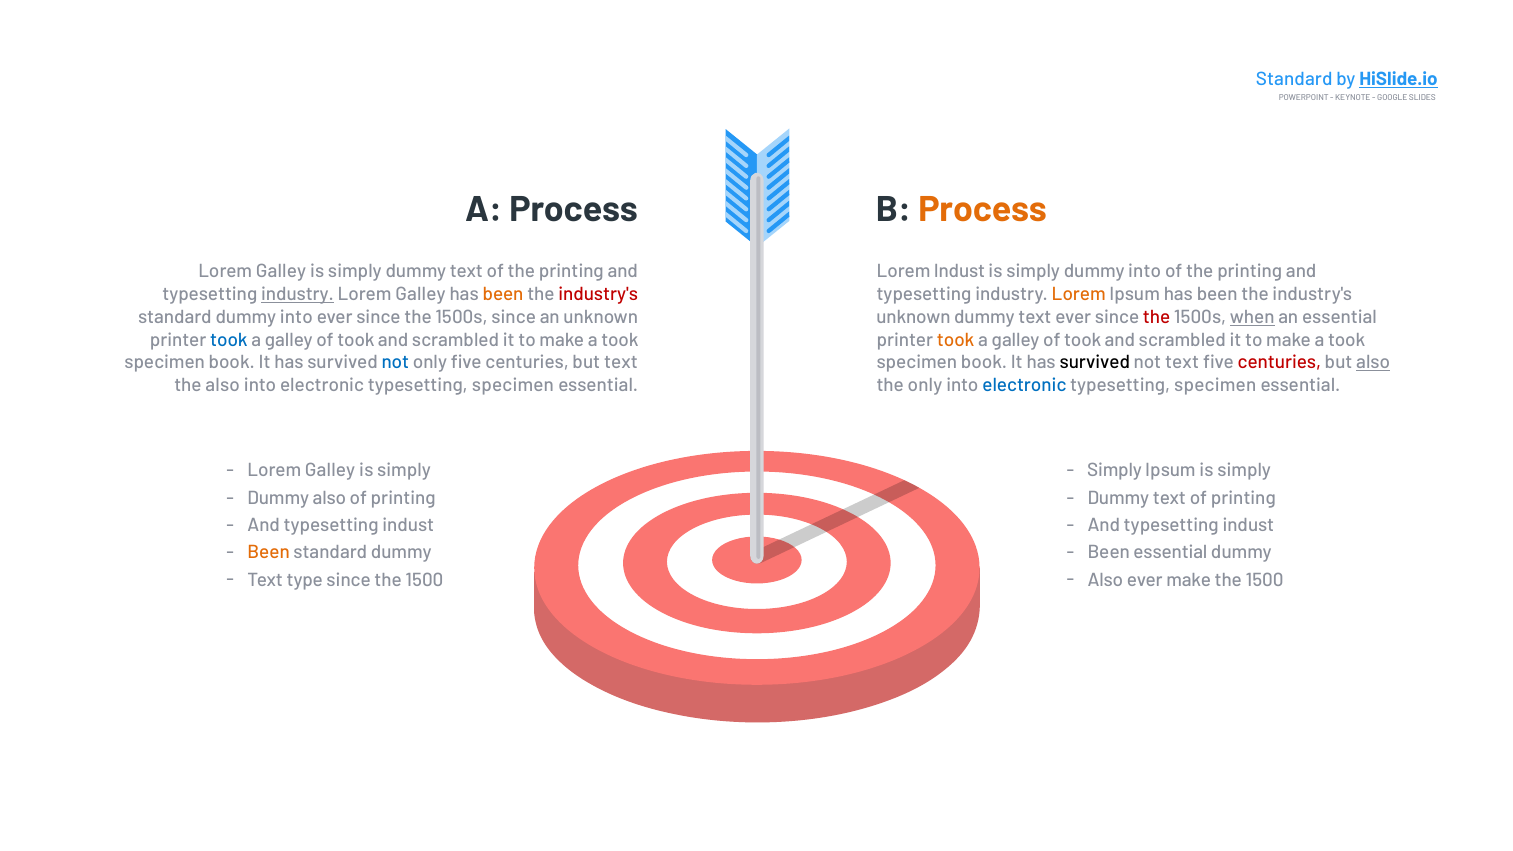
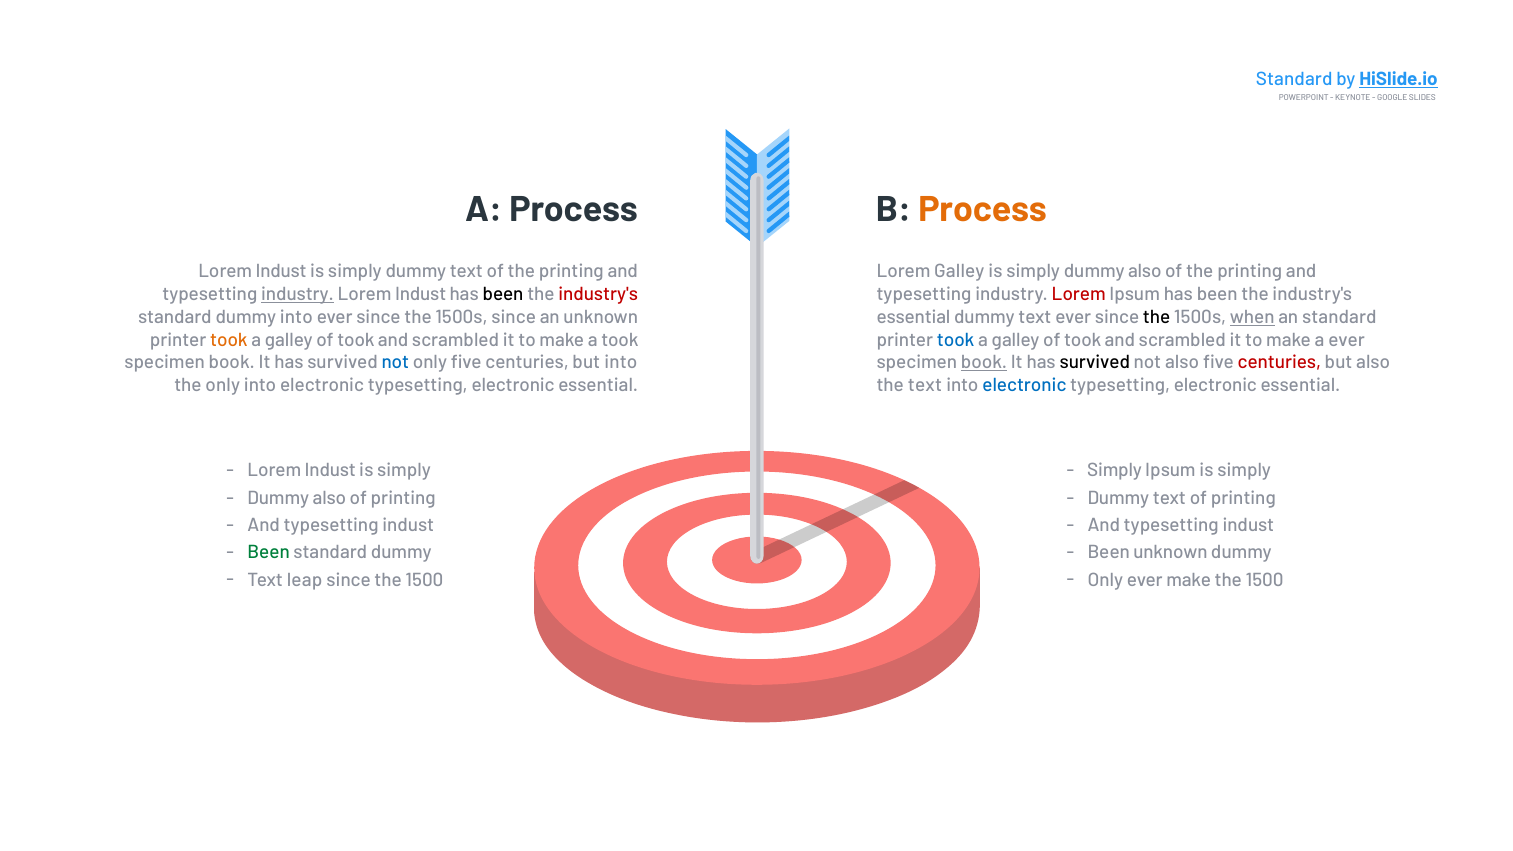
Galley at (281, 272): Galley -> Indust
Lorem Indust: Indust -> Galley
simply dummy into: into -> also
Galley at (421, 294): Galley -> Indust
been at (503, 294) colour: orange -> black
Lorem at (1079, 294) colour: orange -> red
unknown at (914, 317): unknown -> essential
the at (1157, 317) colour: red -> black
an essential: essential -> standard
took at (229, 340) colour: blue -> orange
took at (956, 340) colour: orange -> blue
took at (1347, 340): took -> ever
but text: text -> into
book at (984, 363) underline: none -> present
not text: text -> also
also at (1373, 363) underline: present -> none
the also: also -> only
specimen at (513, 385): specimen -> electronic
the only: only -> text
specimen at (1215, 385): specimen -> electronic
Galley at (330, 471): Galley -> Indust
Been at (269, 553) colour: orange -> green
Been essential: essential -> unknown
type: type -> leap
Also at (1105, 580): Also -> Only
